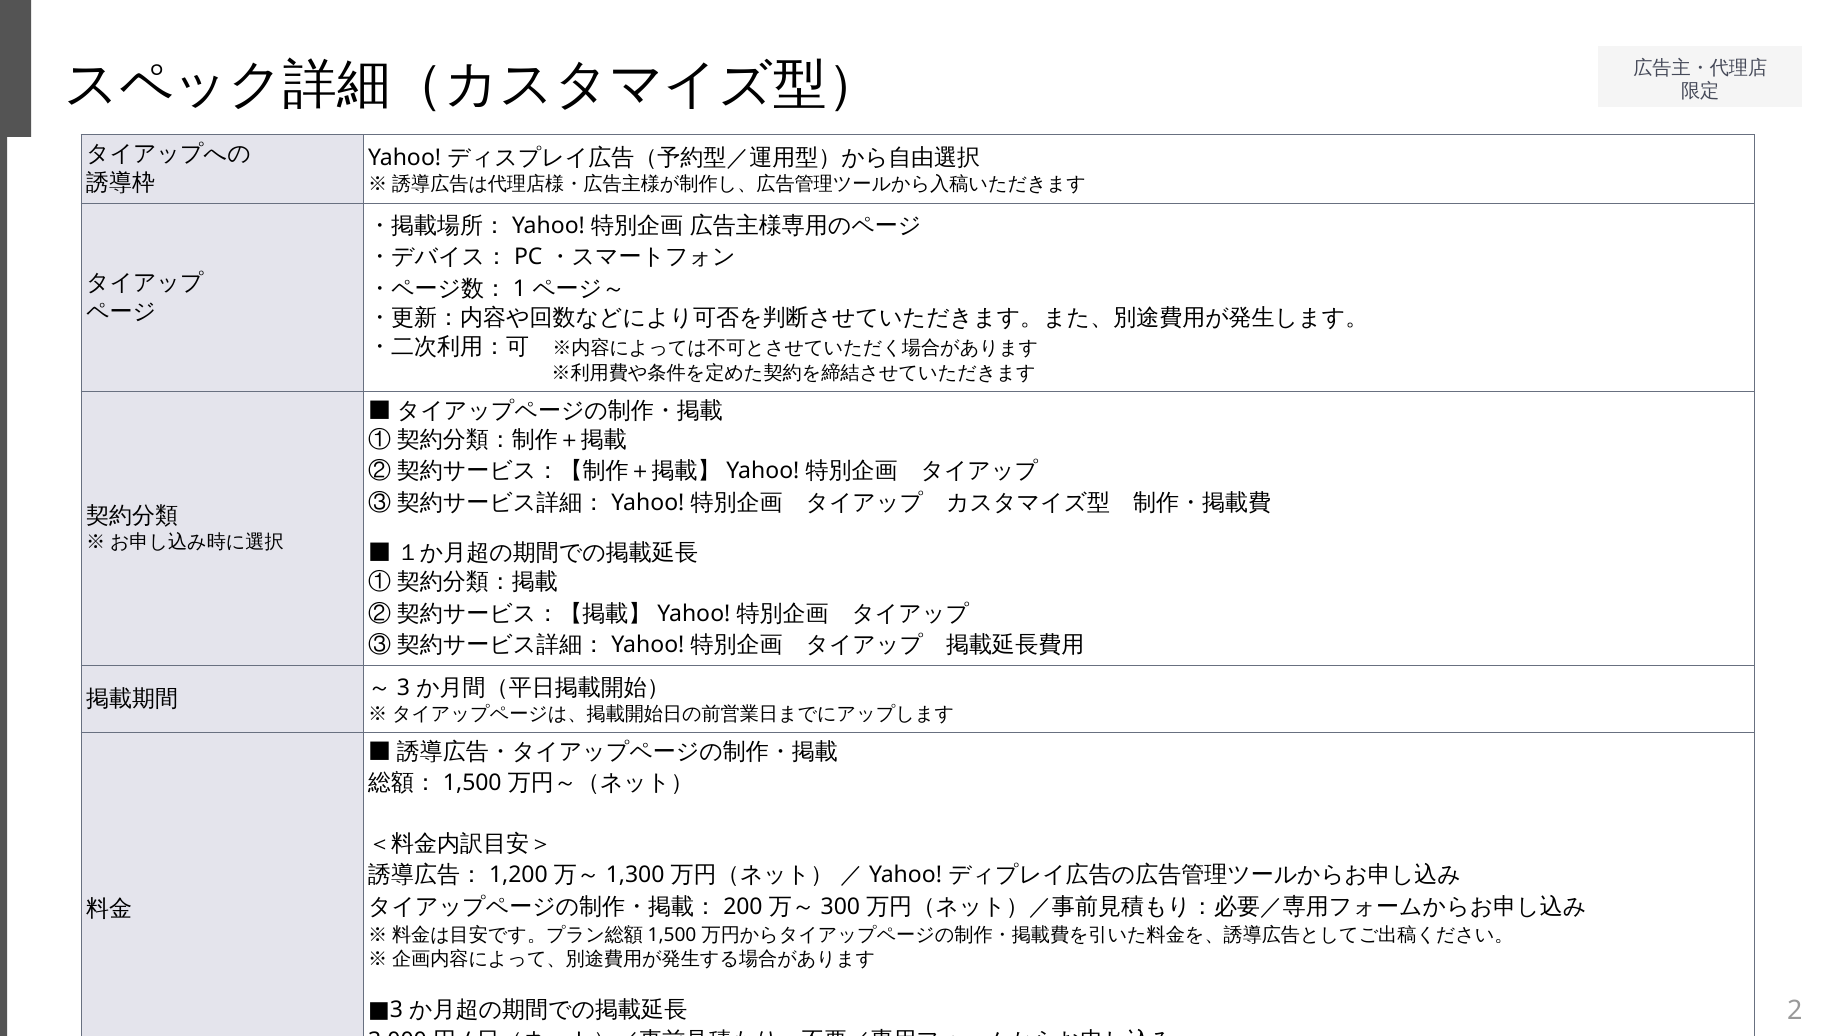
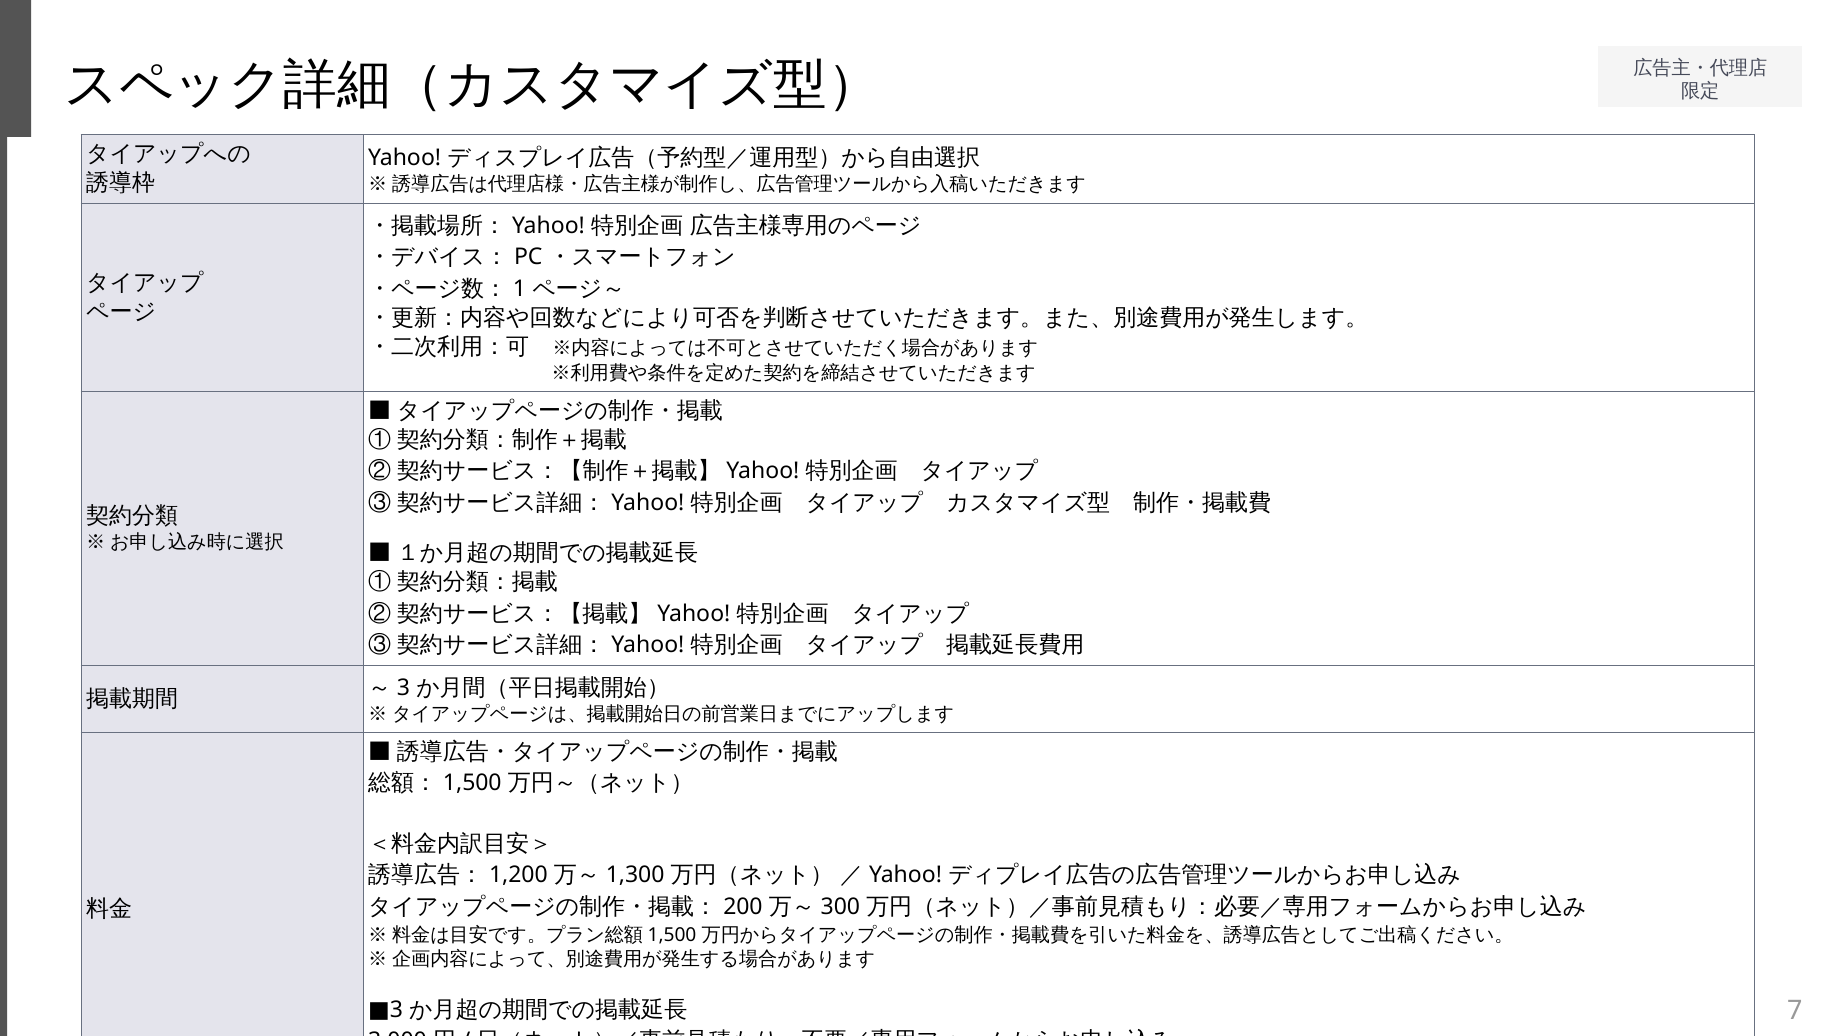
2: 2 -> 7
